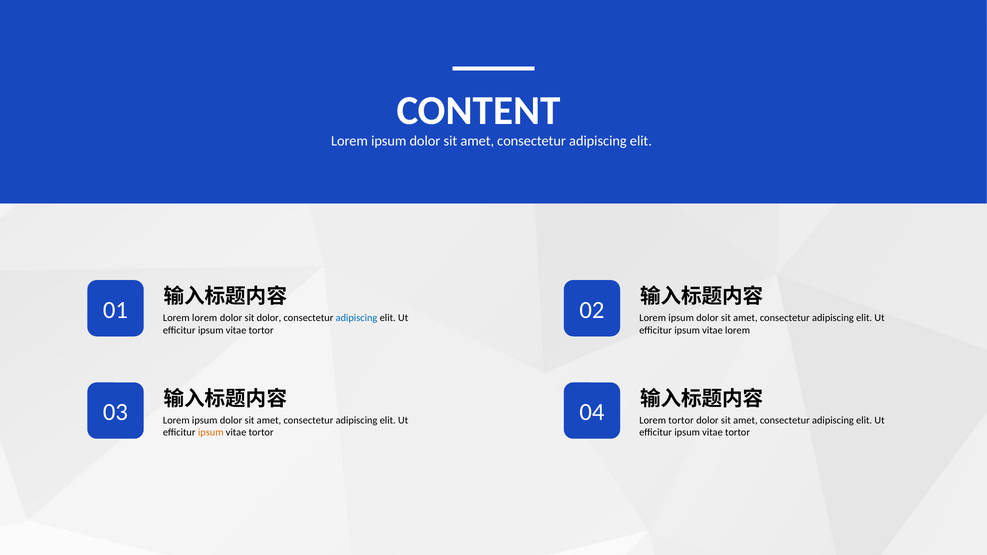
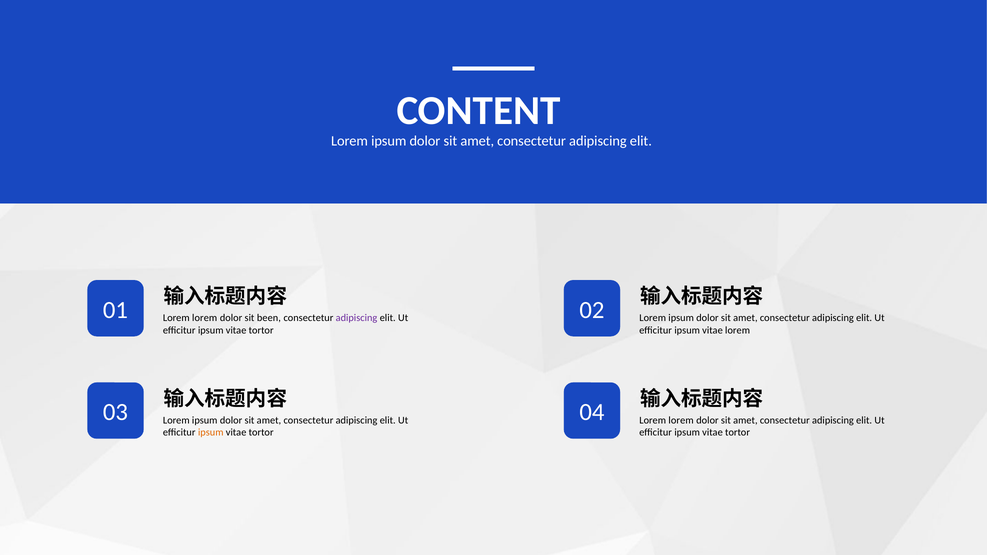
sit dolor: dolor -> been
adipiscing at (356, 318) colour: blue -> purple
tortor at (681, 420): tortor -> lorem
